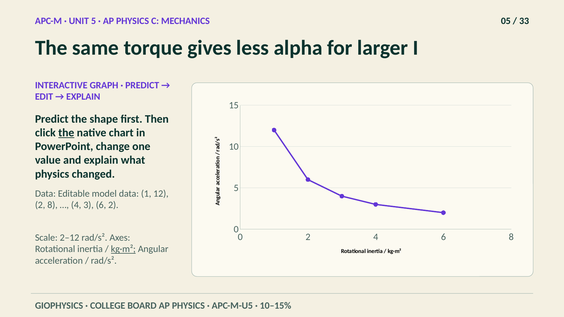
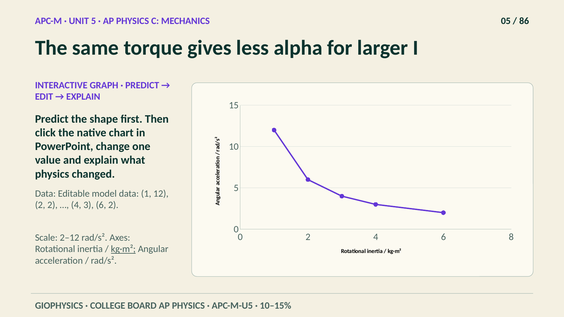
33: 33 -> 86
the at (66, 133) underline: present -> none
2 8: 8 -> 2
